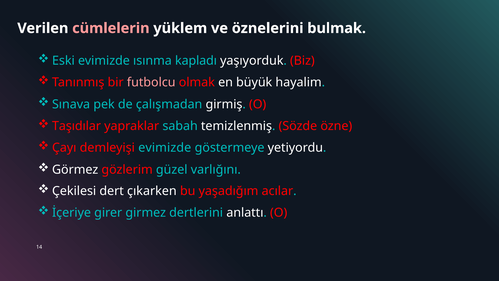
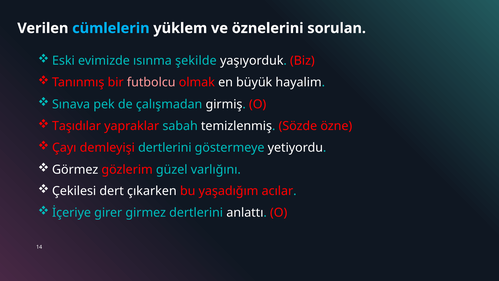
cümlelerin colour: pink -> light blue
bulmak: bulmak -> sorulan
kapladı: kapladı -> şekilde
demleyişi evimizde: evimizde -> dertlerini
